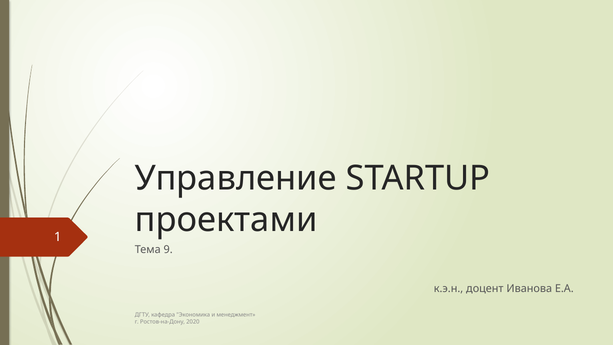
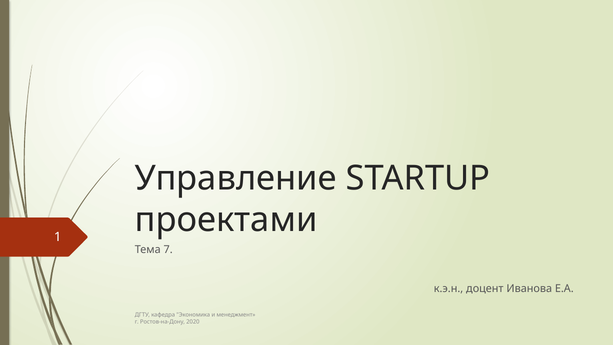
9: 9 -> 7
